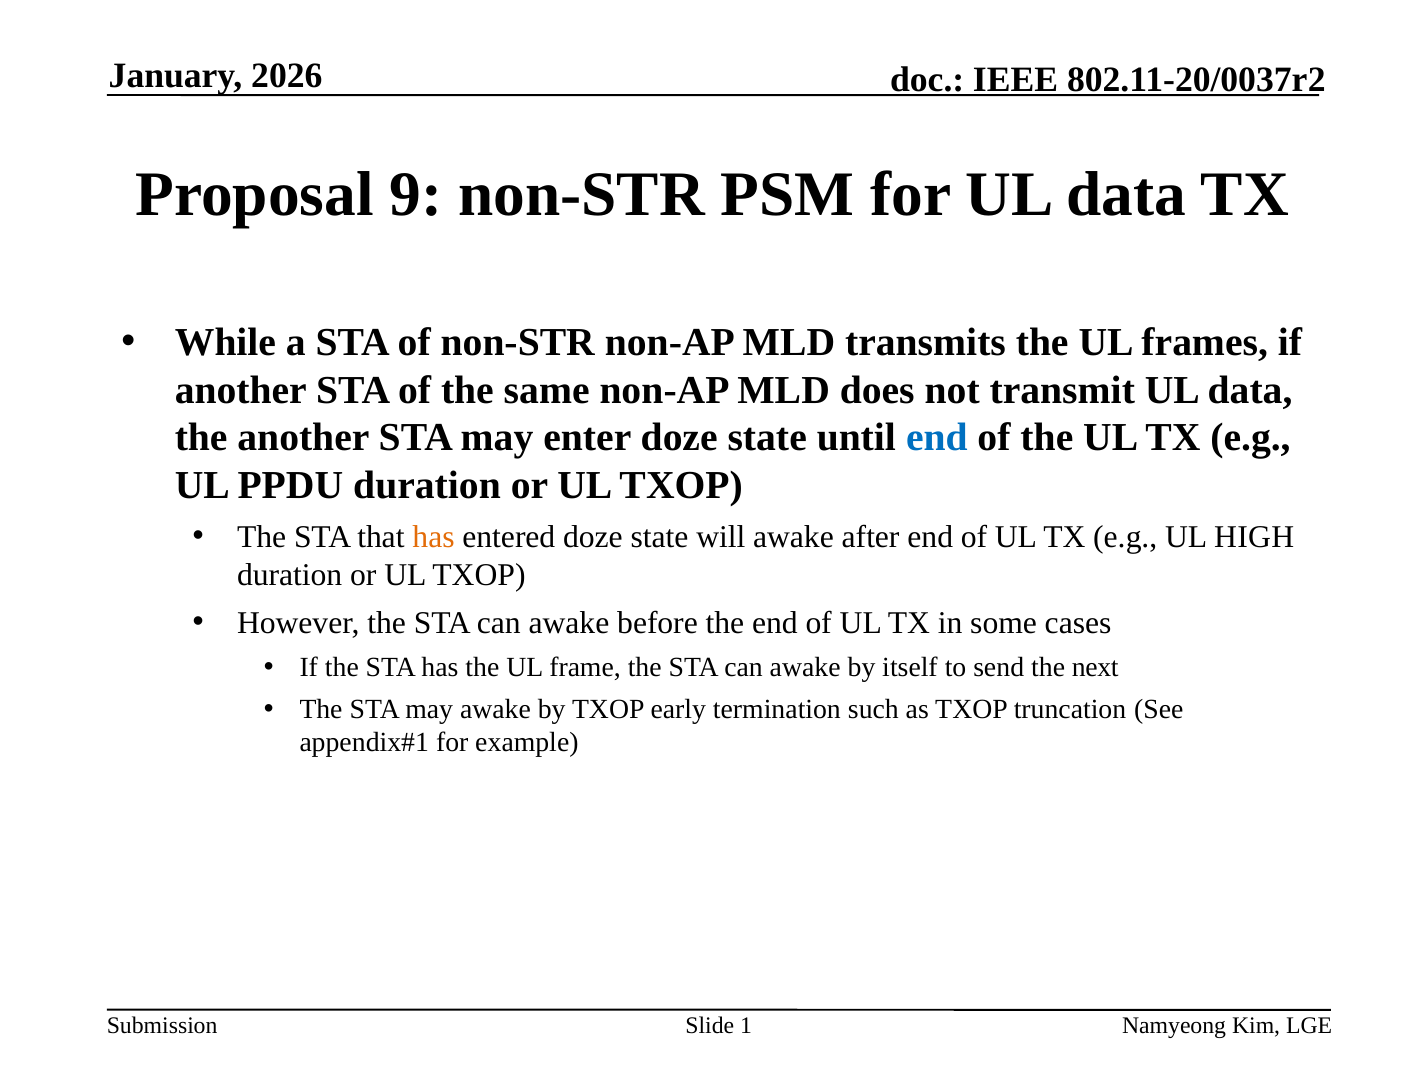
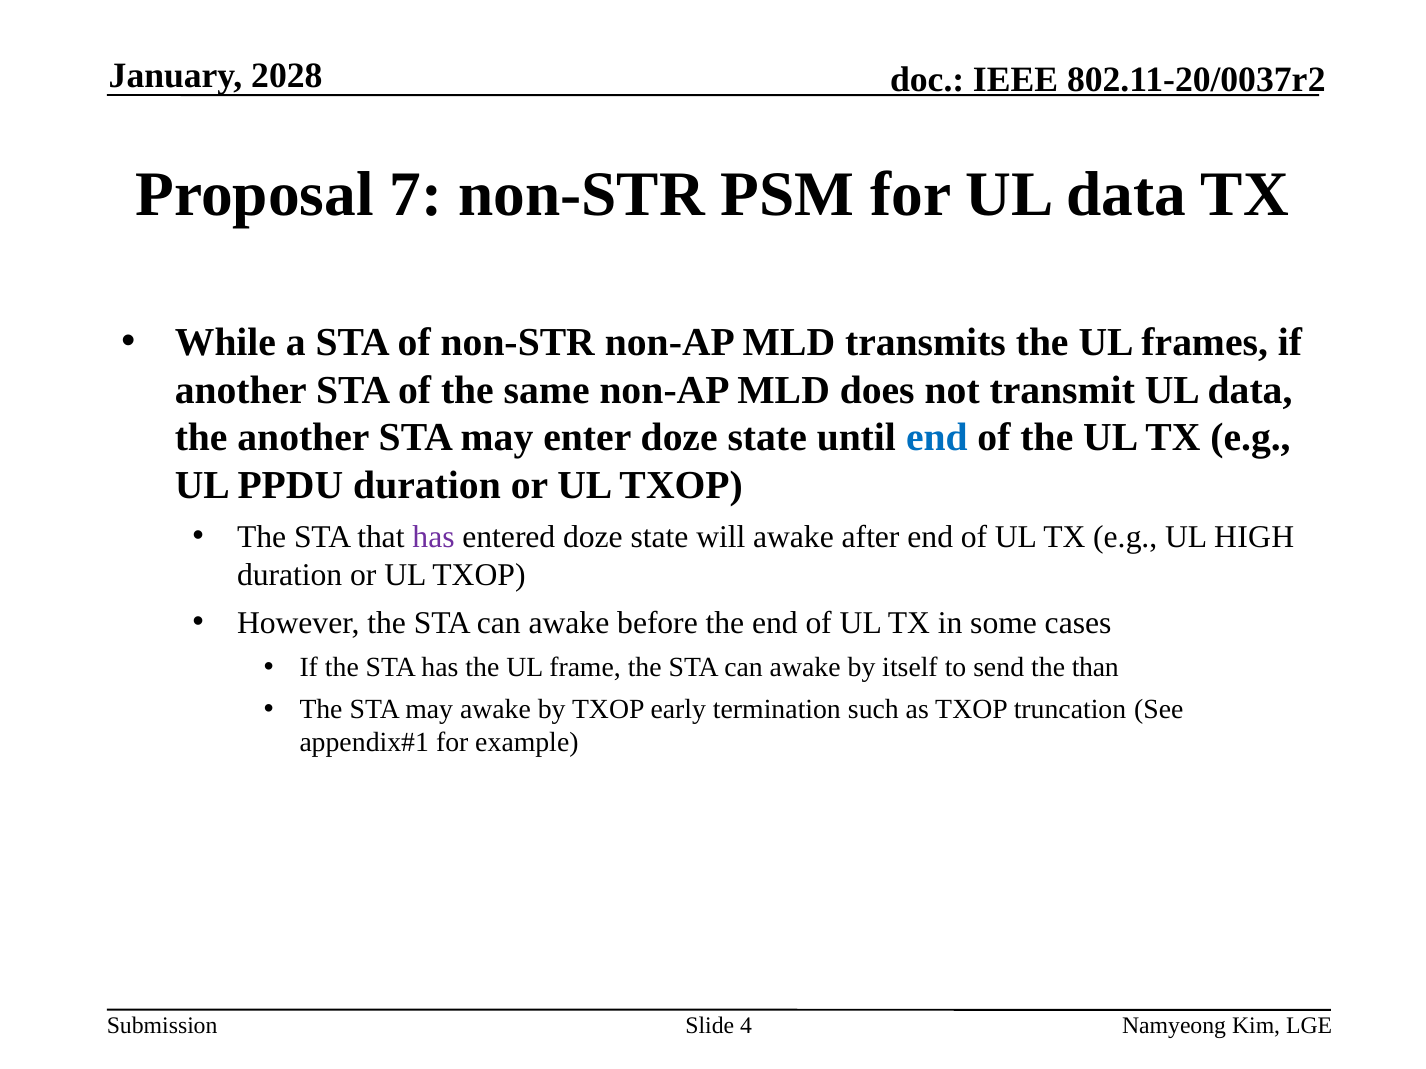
2026: 2026 -> 2028
9: 9 -> 7
has at (434, 537) colour: orange -> purple
next: next -> than
1: 1 -> 4
